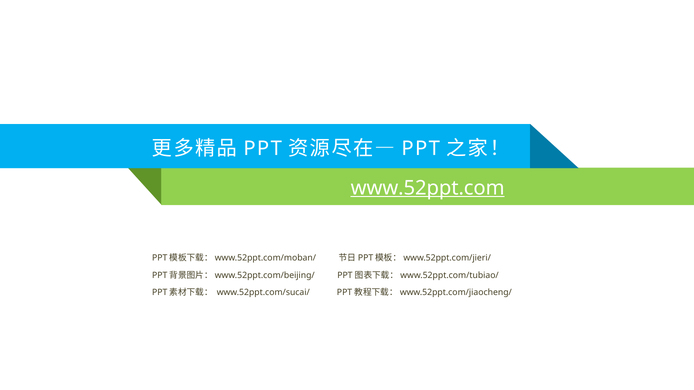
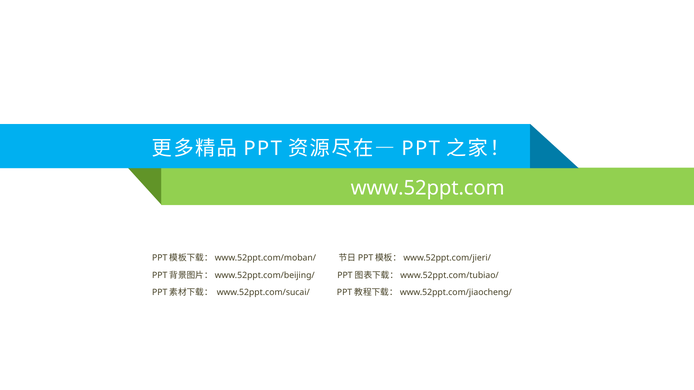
www.52ppt.com underline: present -> none
